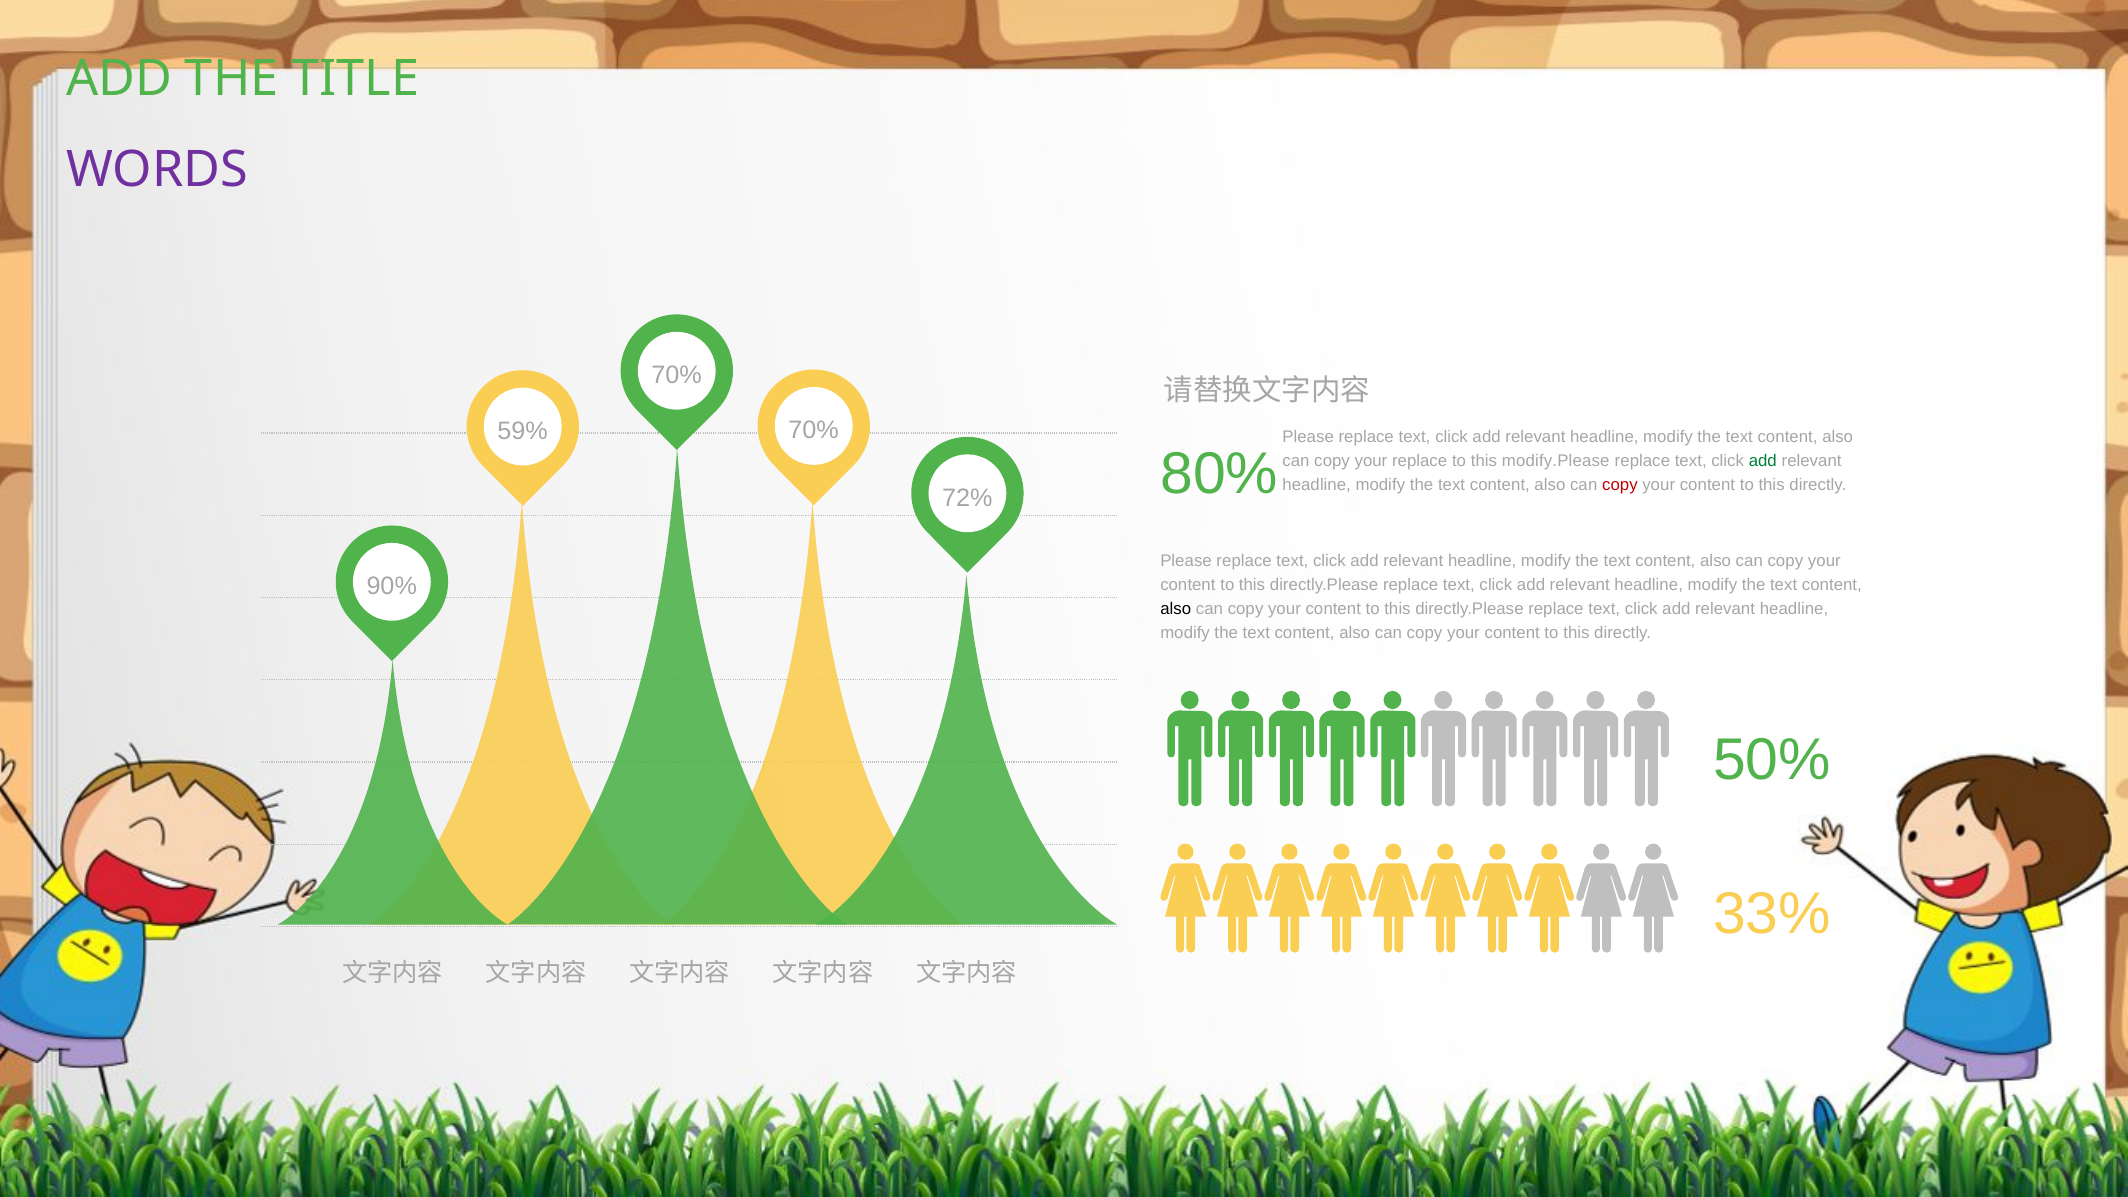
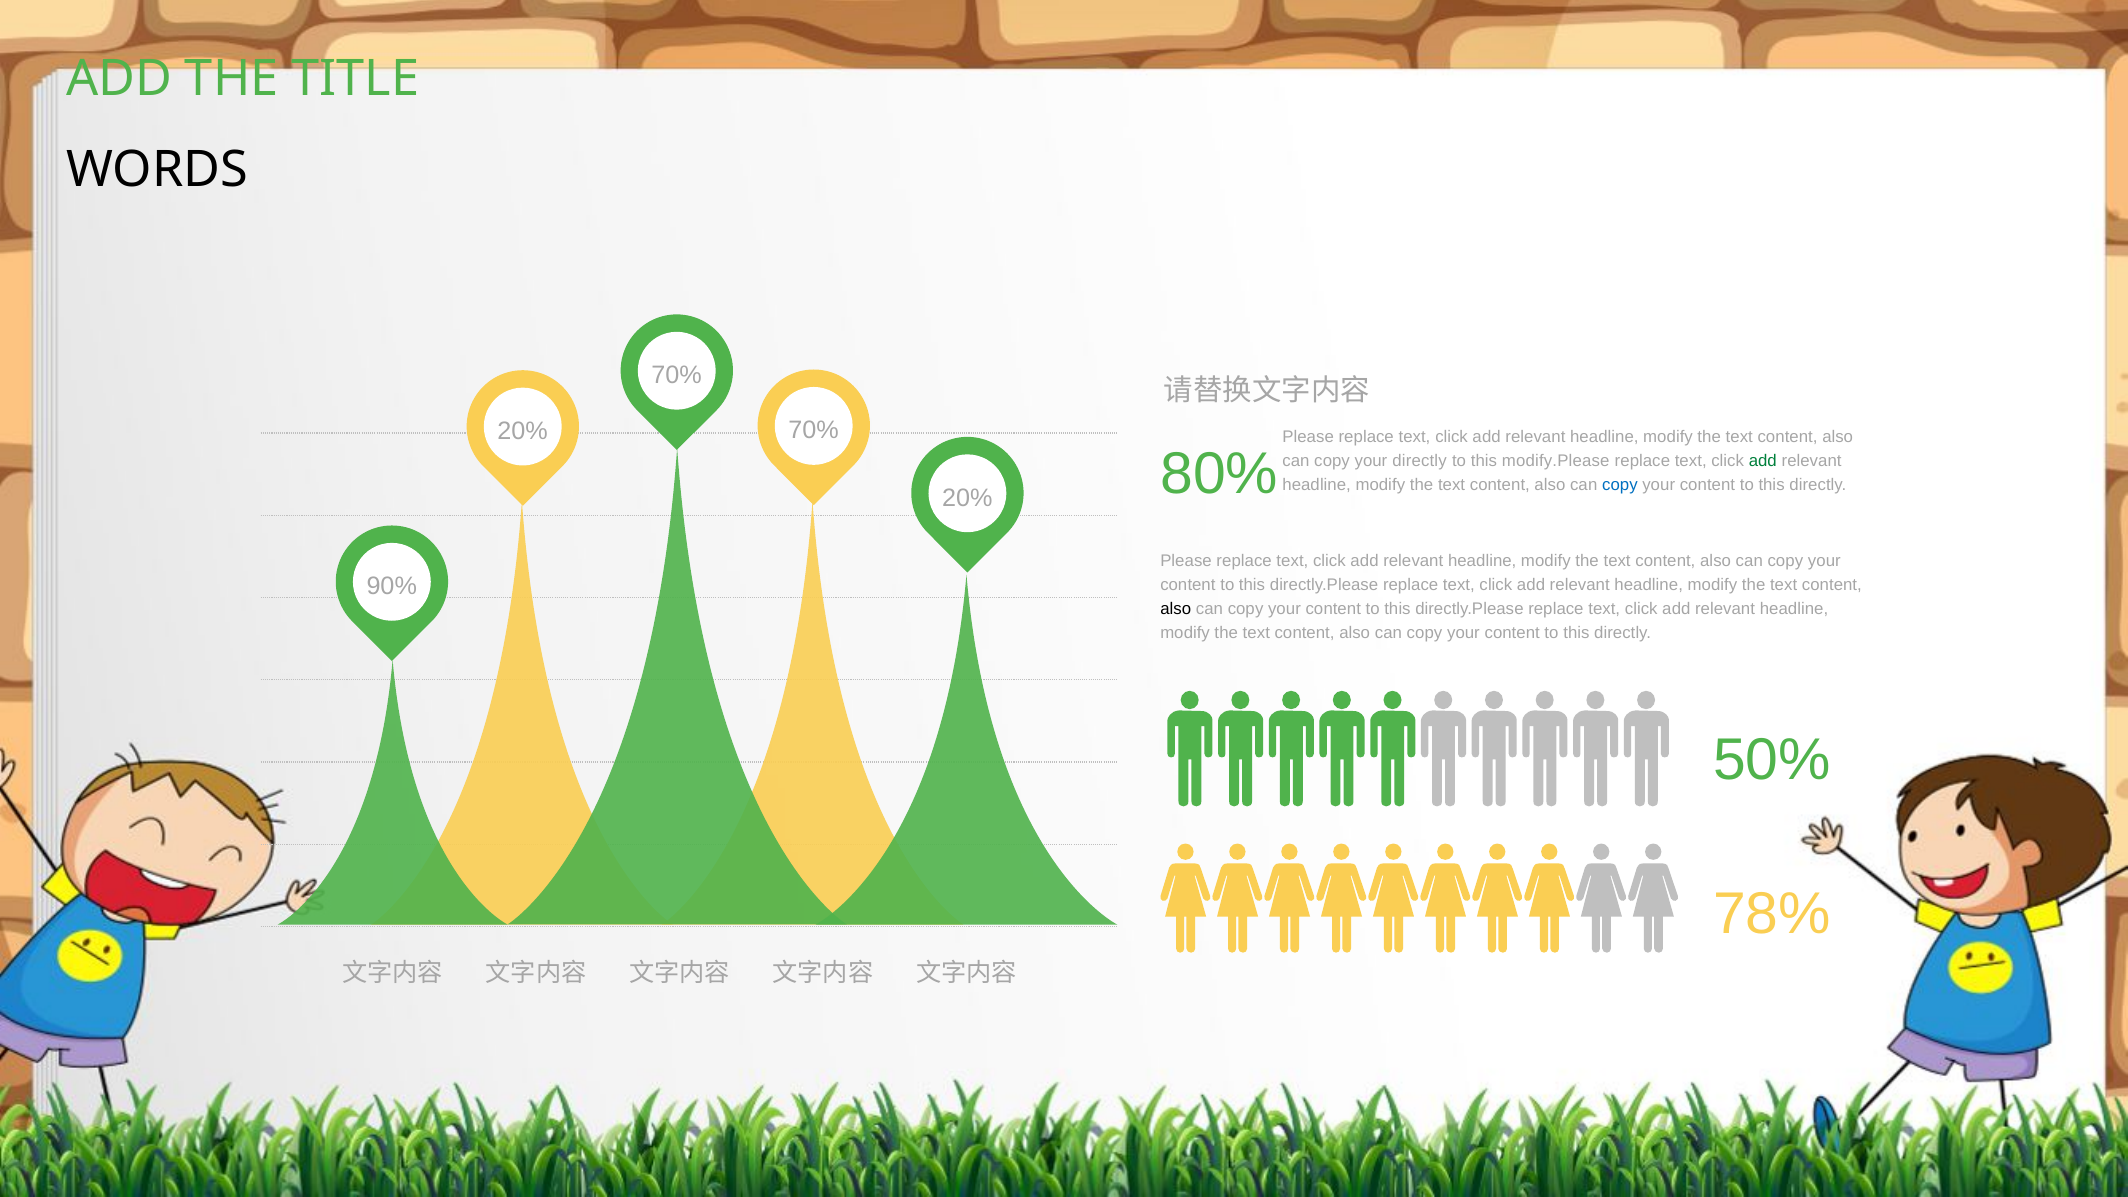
WORDS colour: purple -> black
59% at (523, 431): 59% -> 20%
your replace: replace -> directly
copy at (1620, 485) colour: red -> blue
72% at (967, 498): 72% -> 20%
33%: 33% -> 78%
